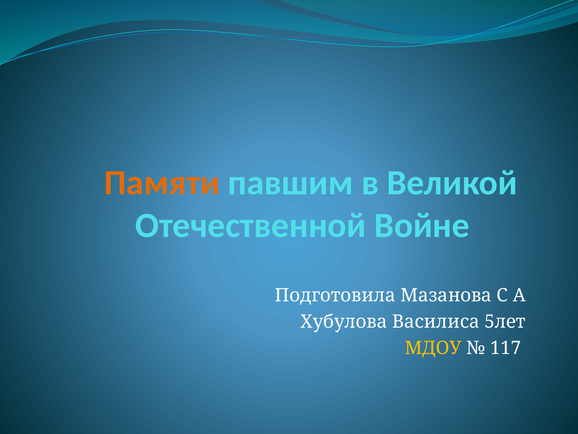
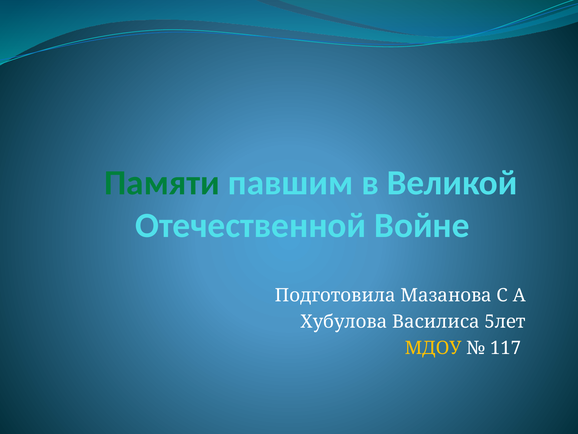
Памяти colour: orange -> green
